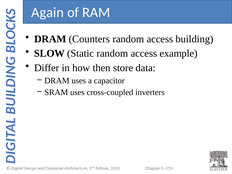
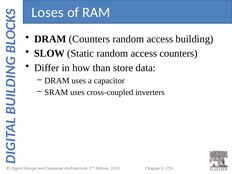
Again: Again -> Loses
access example: example -> counters
then: then -> than
